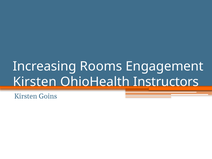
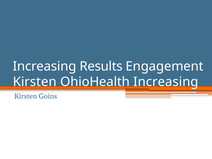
Rooms: Rooms -> Results
OhioHealth Instructors: Instructors -> Increasing
